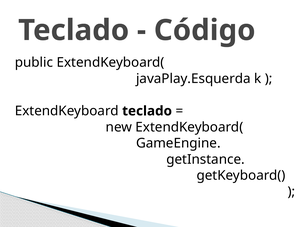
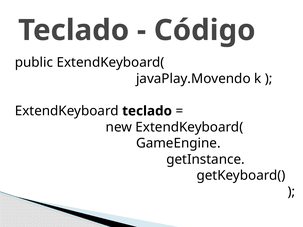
javaPlay.Esquerda: javaPlay.Esquerda -> javaPlay.Movendo
